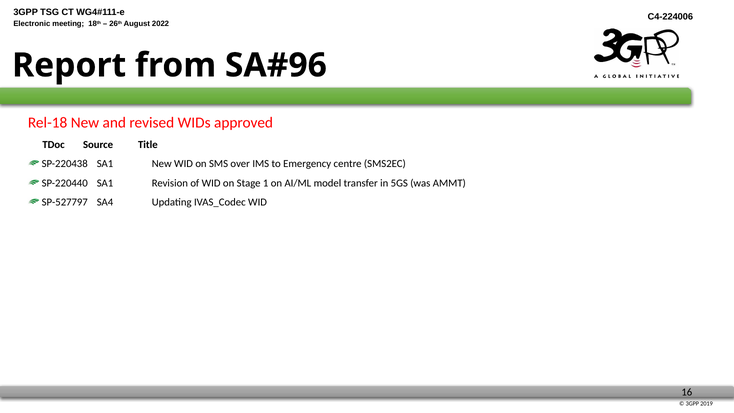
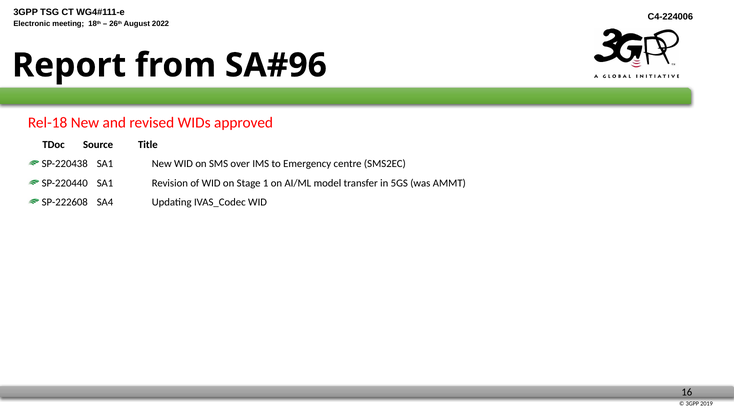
SP-527797: SP-527797 -> SP-222608
